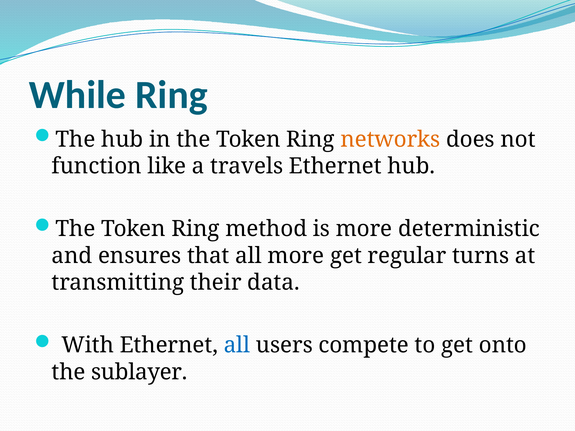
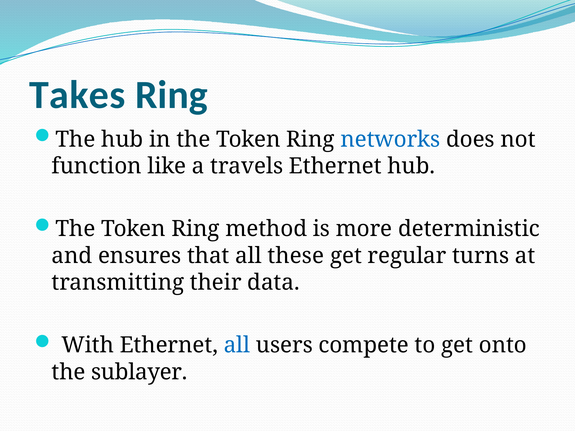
While: While -> Takes
networks colour: orange -> blue
all more: more -> these
